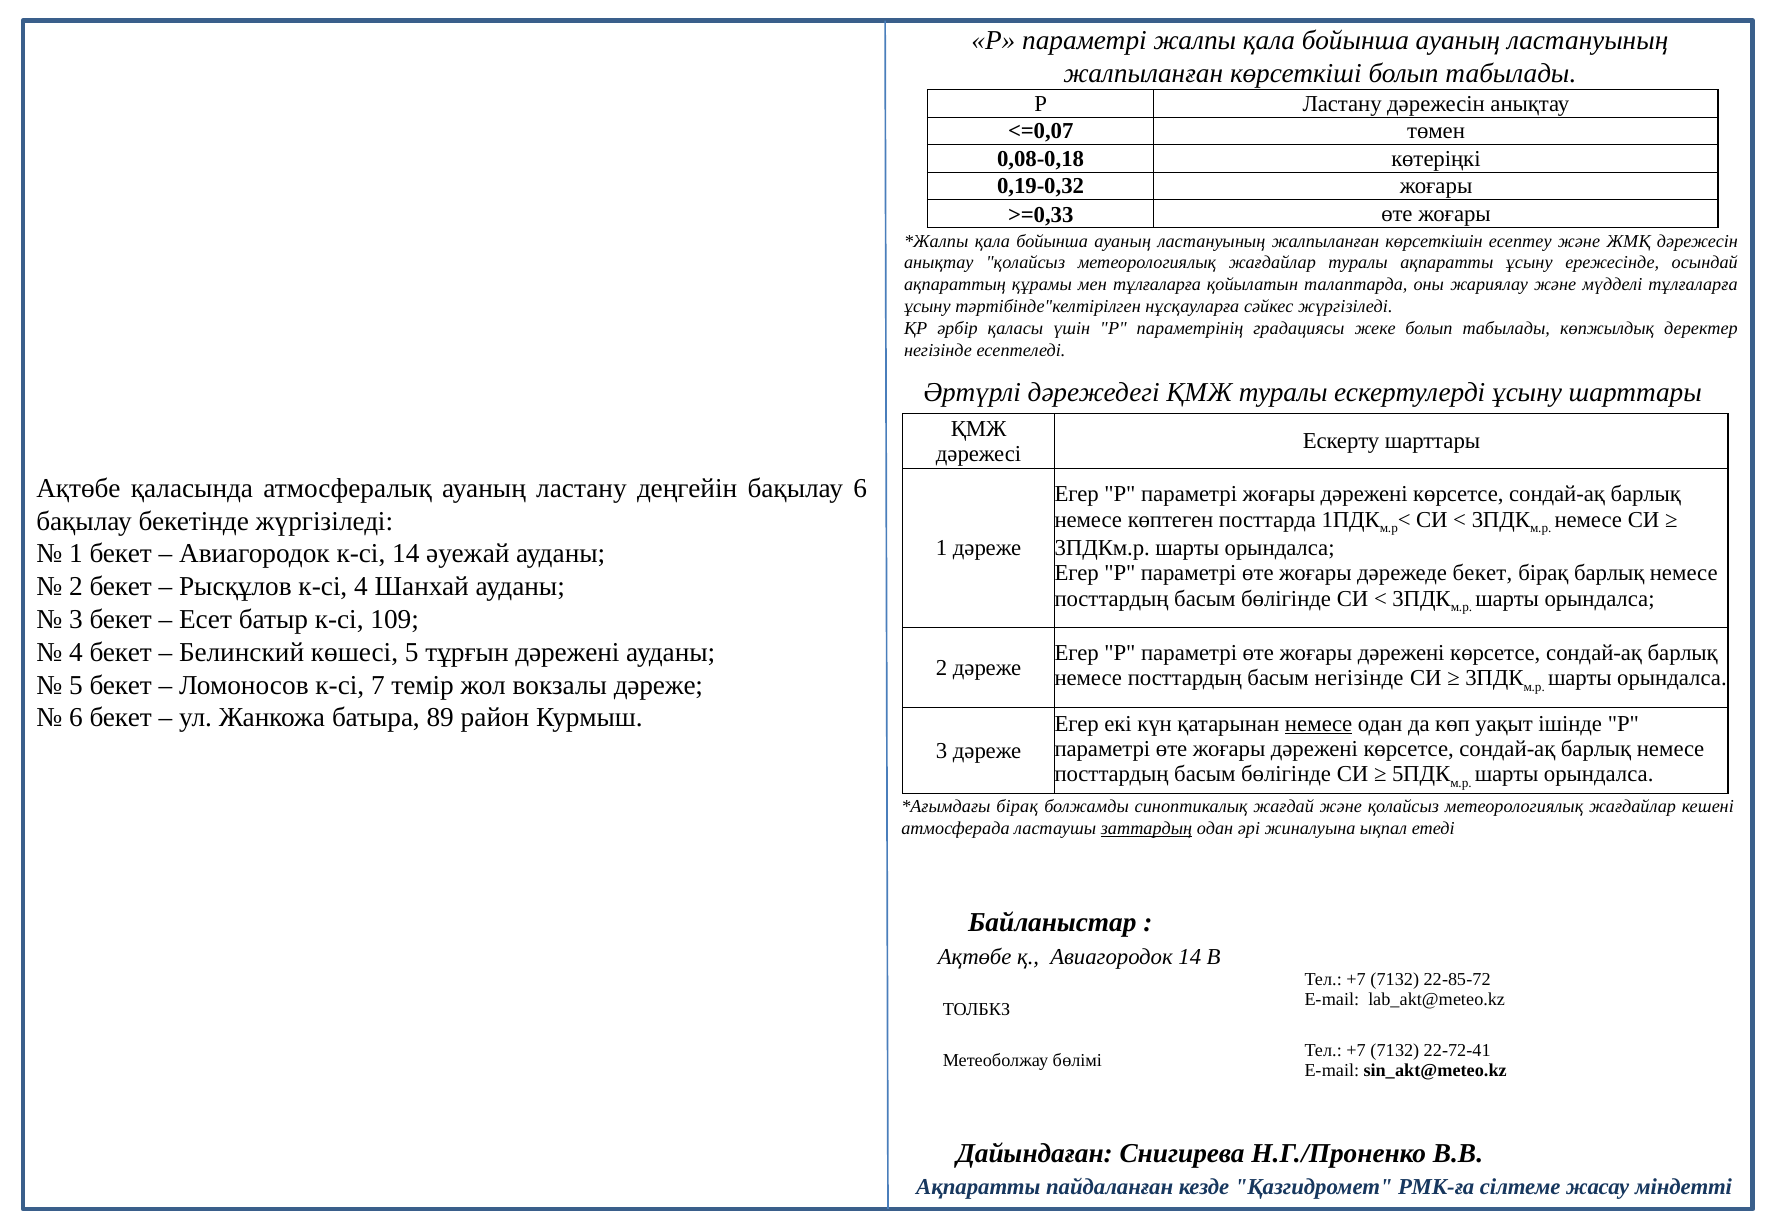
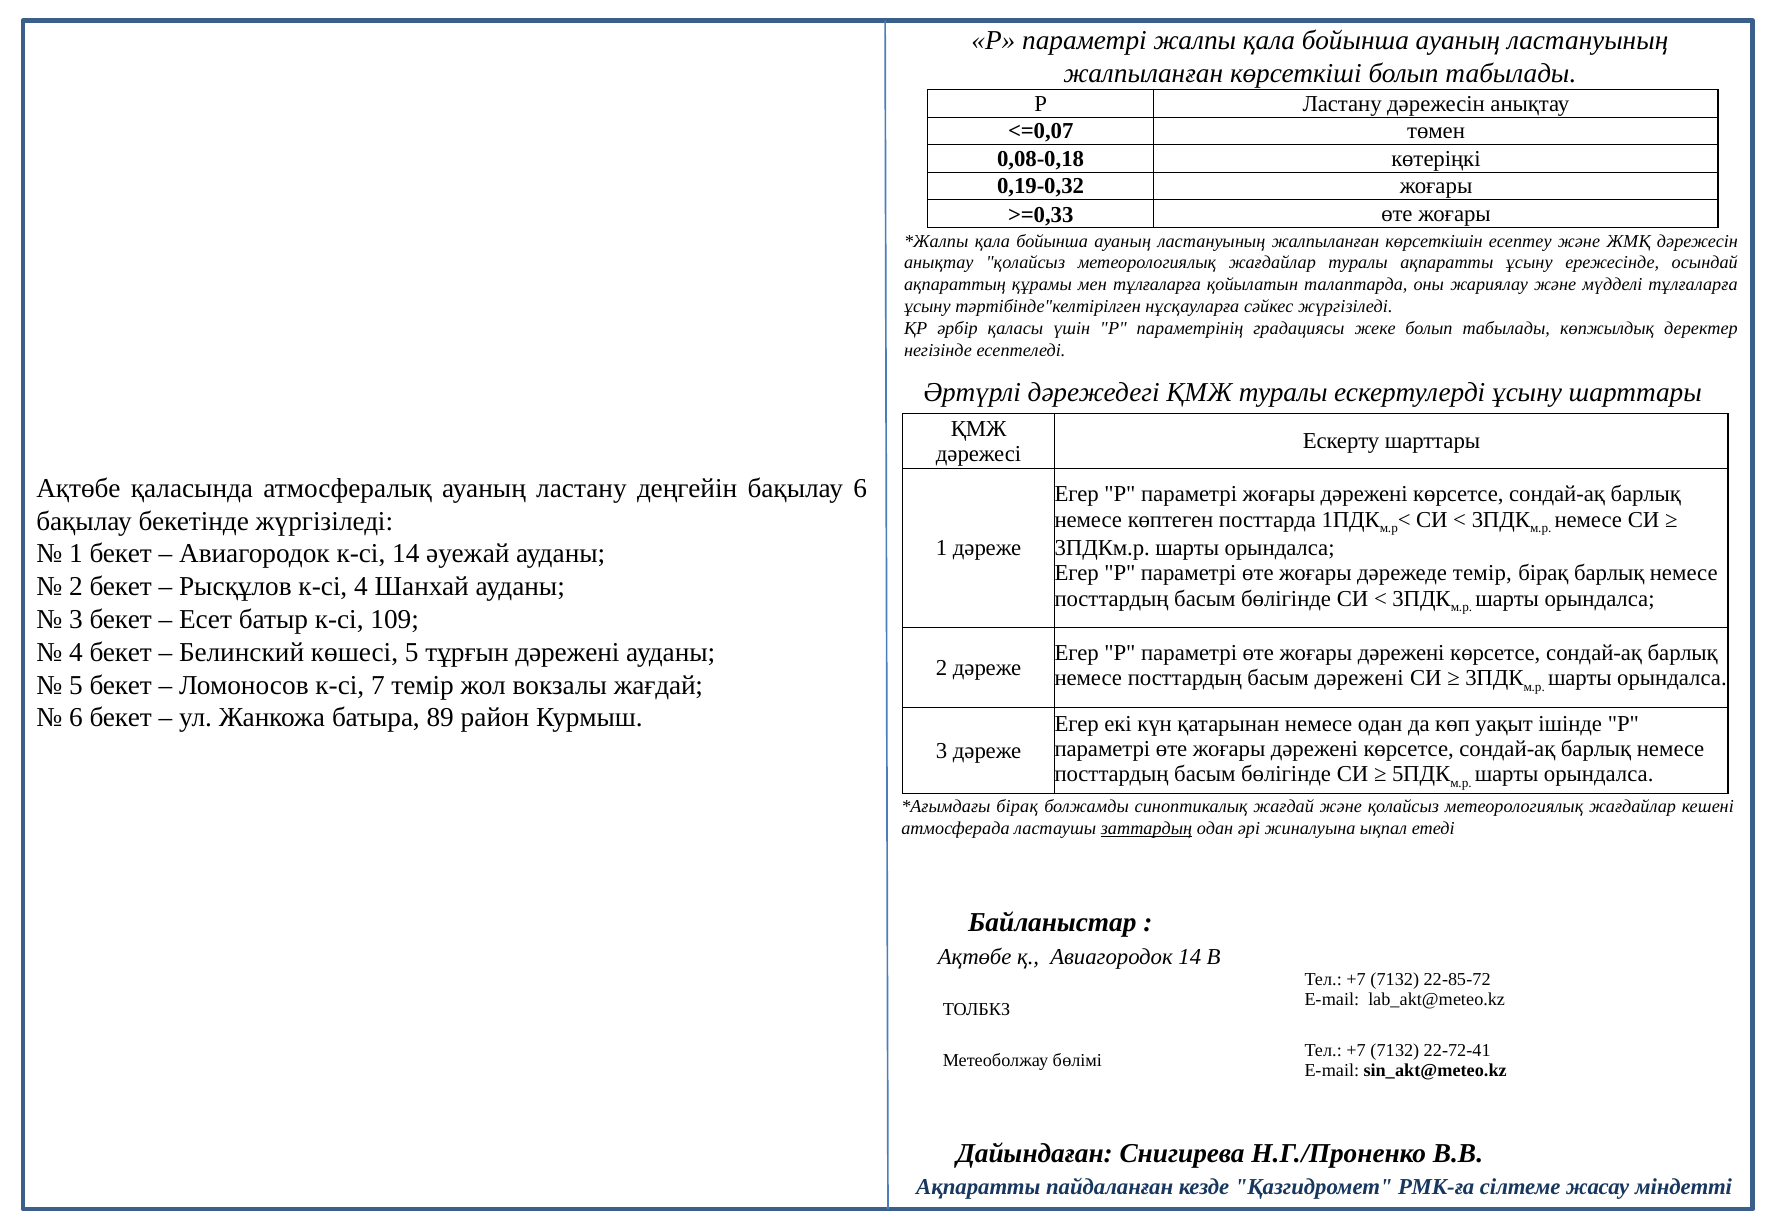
дәрежеде бекет: бекет -> темір
басым негізінде: негізінде -> дәрежені
вокзалы дәреже: дәреже -> жағдай
немесе at (1319, 723) underline: present -> none
